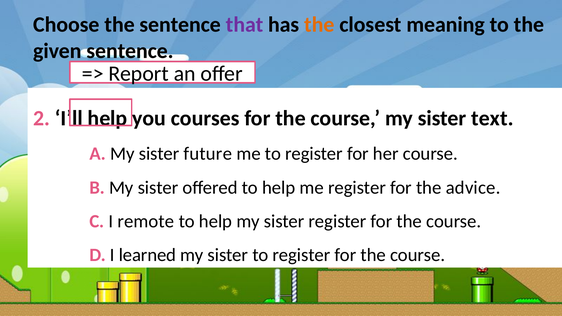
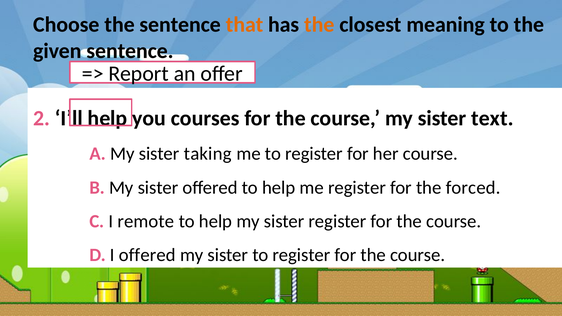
that colour: purple -> orange
future: future -> taking
advice: advice -> forced
I learned: learned -> offered
